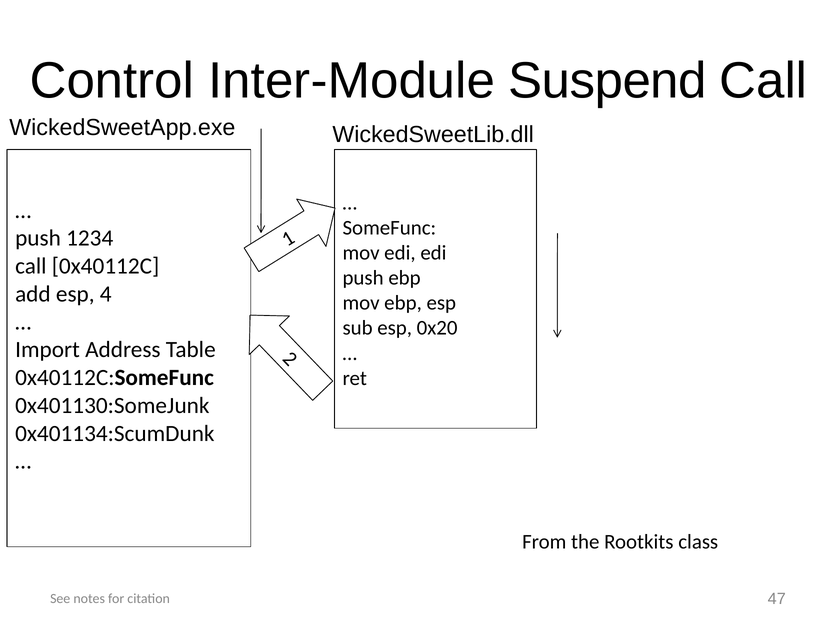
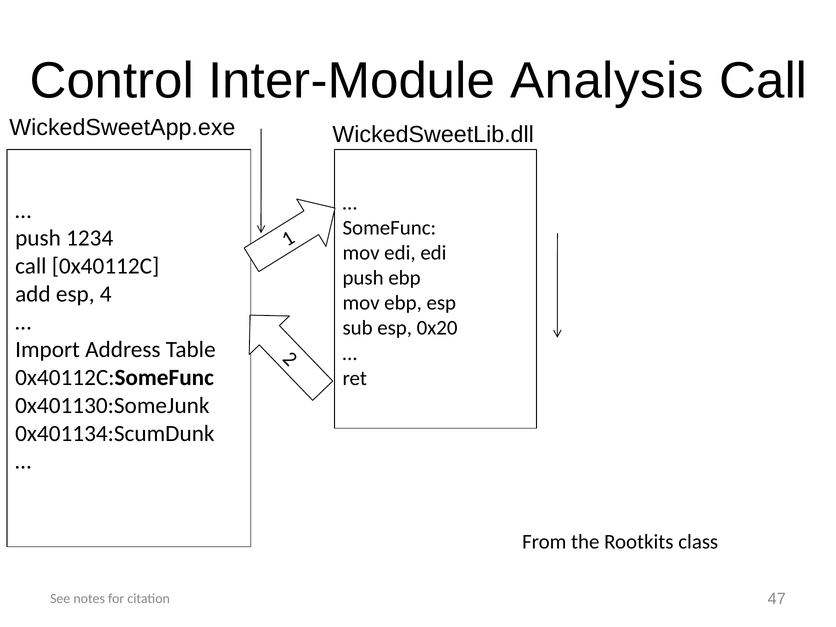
Suspend: Suspend -> Analysis
